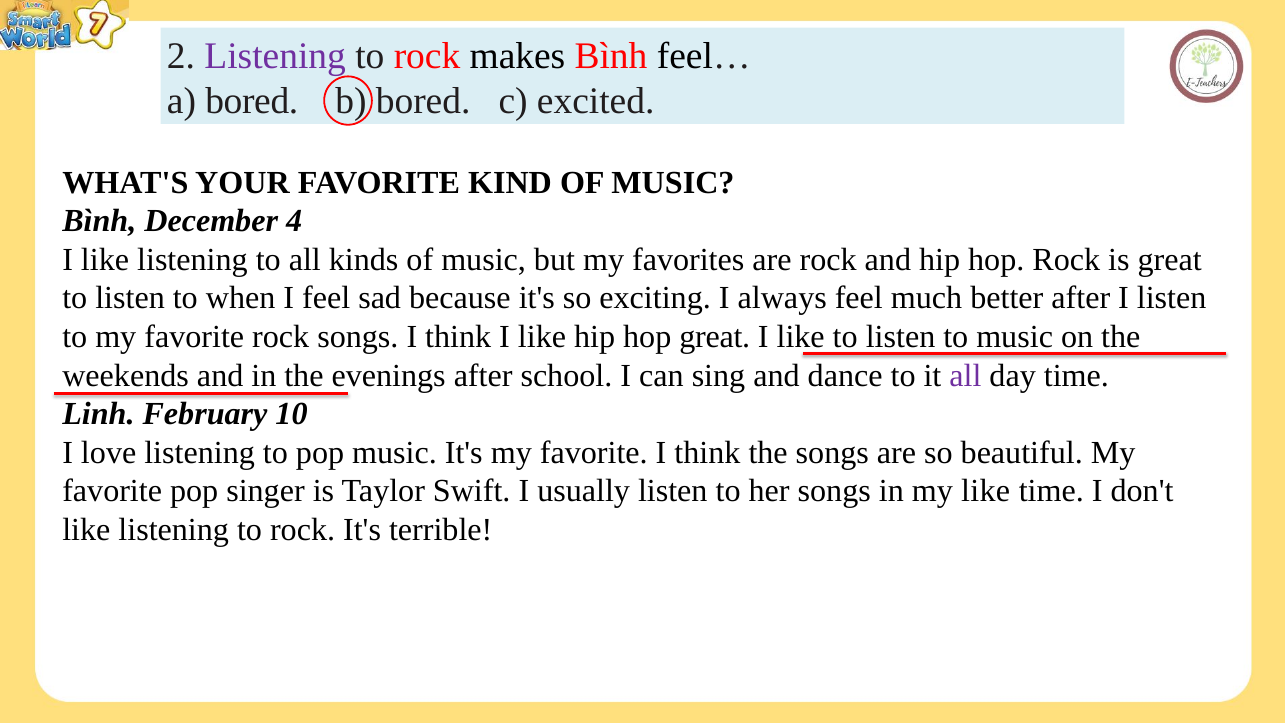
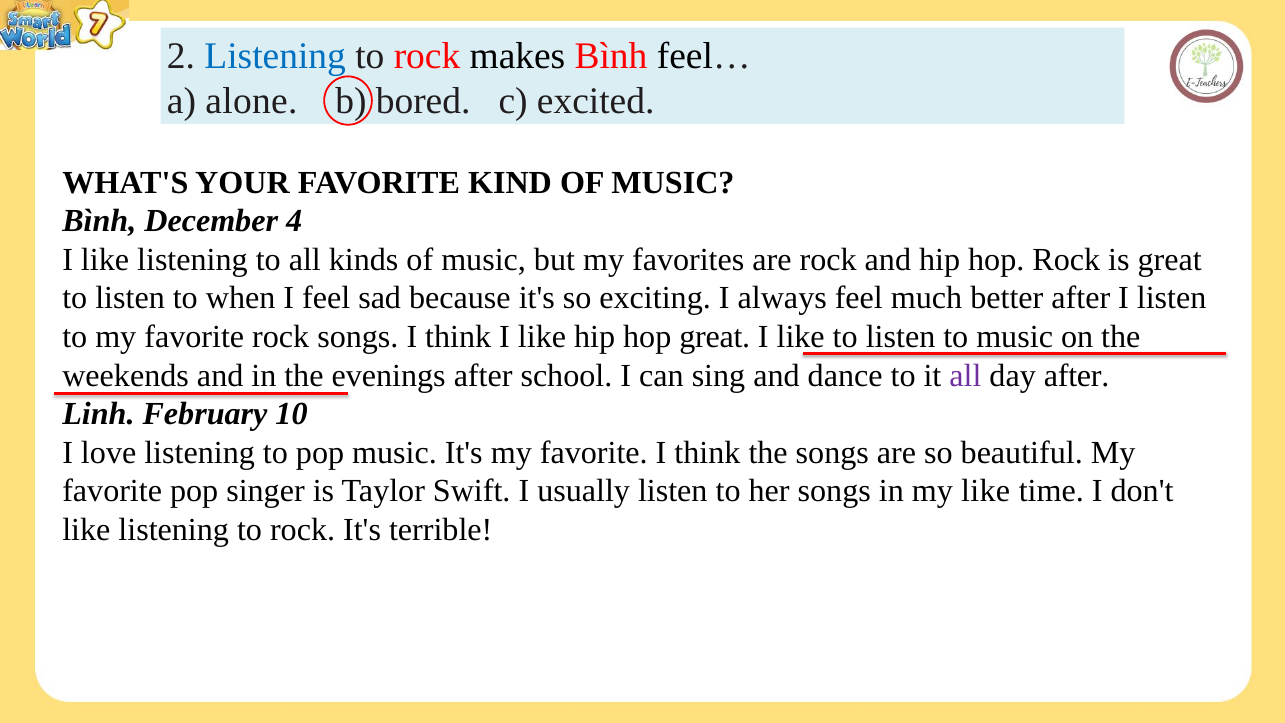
Listening at (275, 56) colour: purple -> blue
a bored: bored -> alone
day time: time -> after
